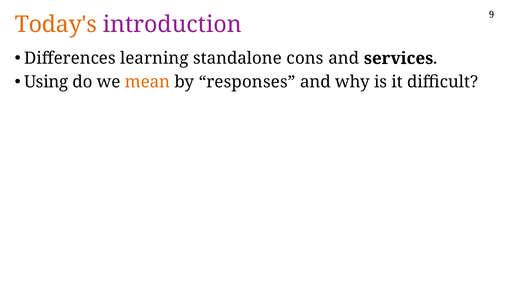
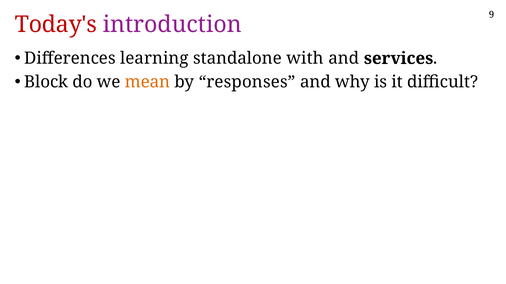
Today's colour: orange -> red
cons: cons -> with
Using: Using -> Block
